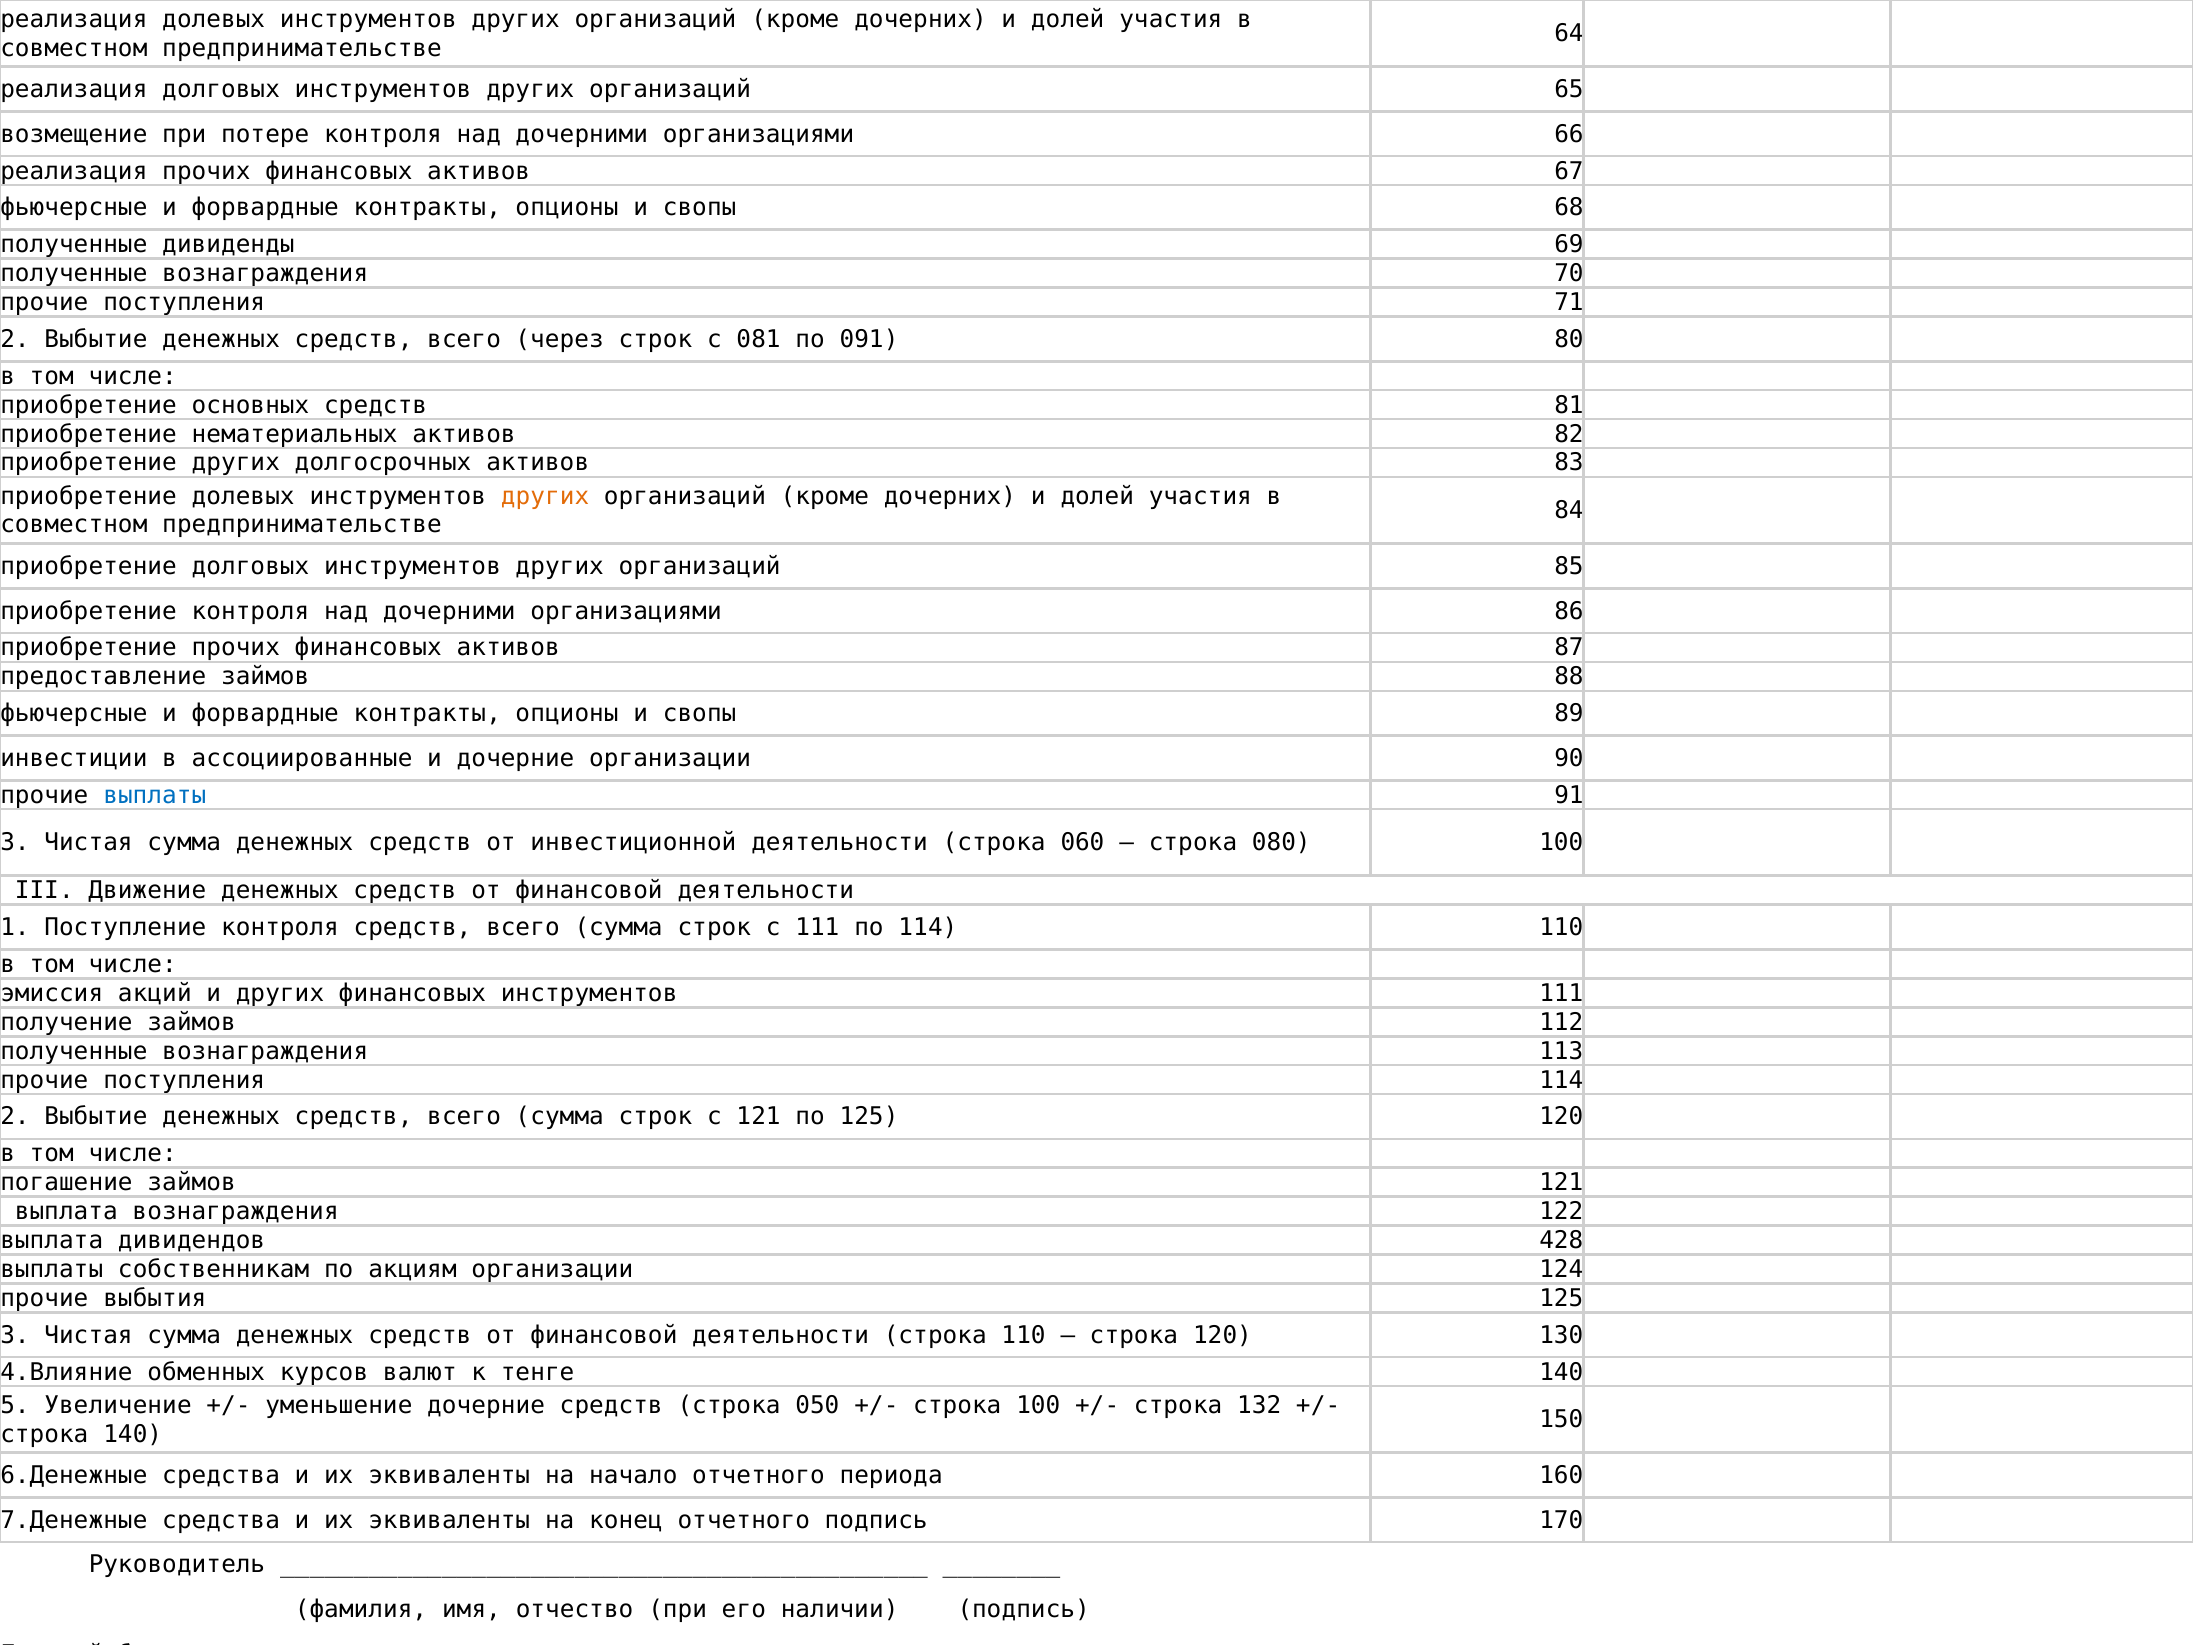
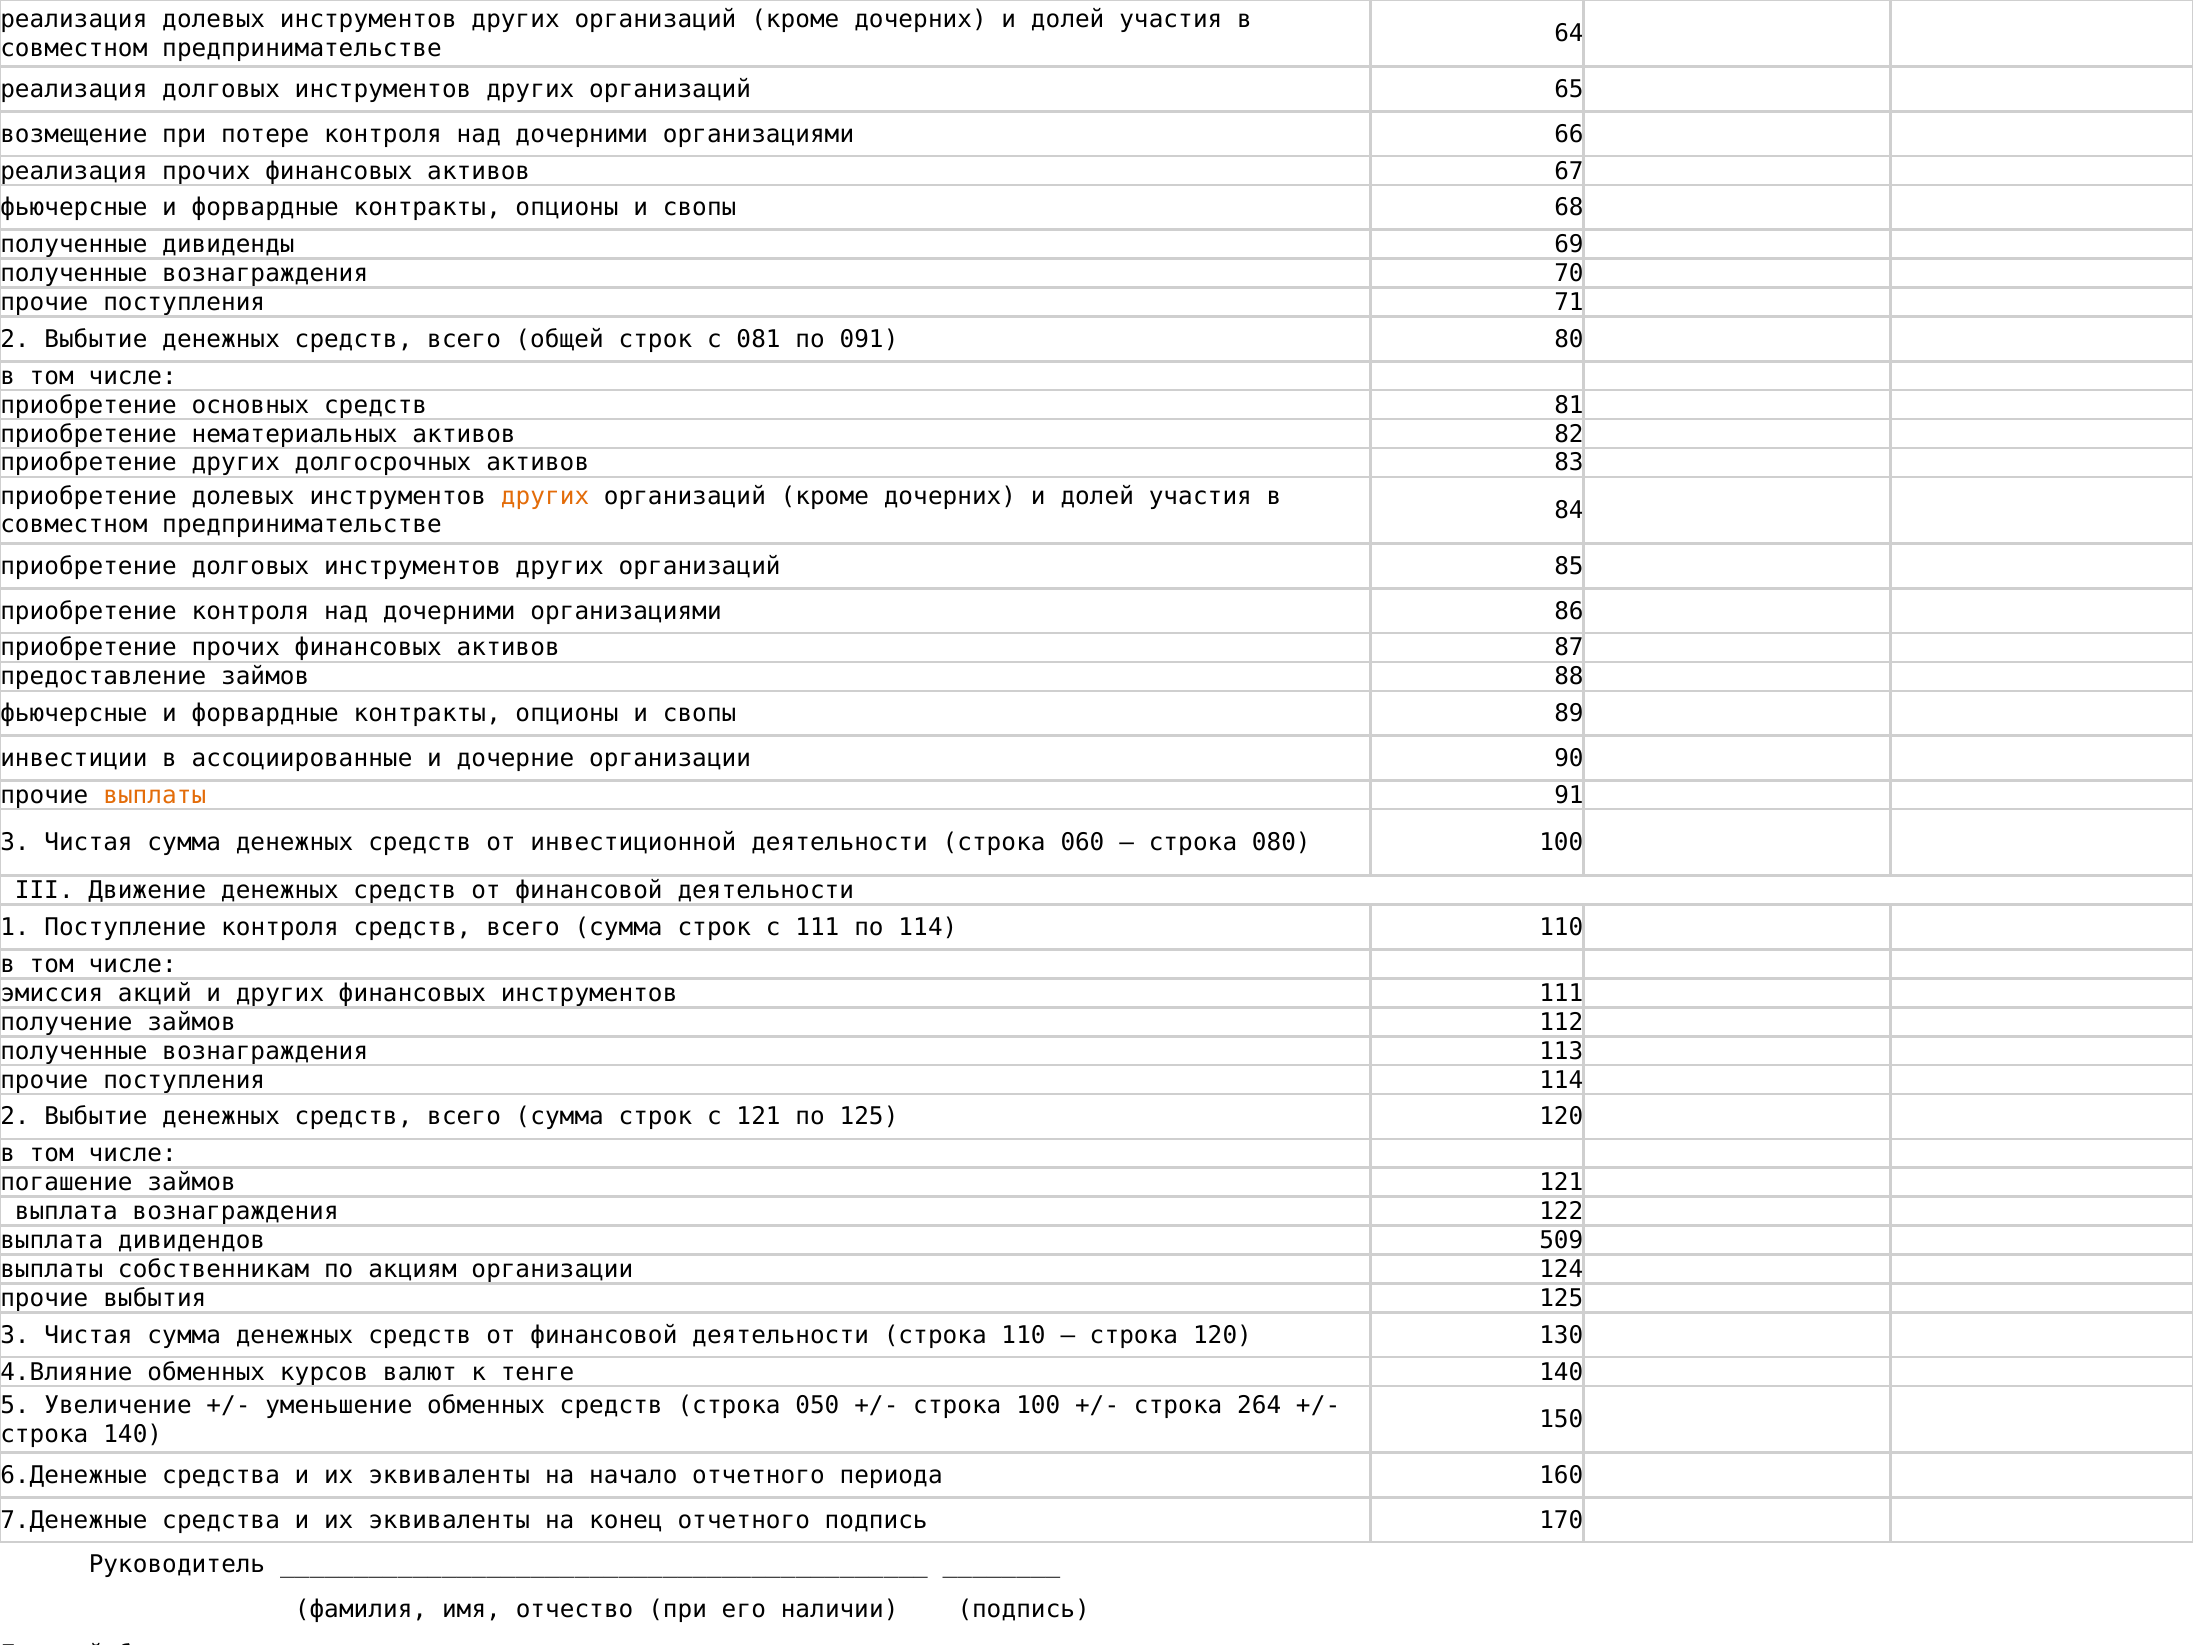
через: через -> общей
выплаты at (155, 795) colour: blue -> orange
428: 428 -> 509
уменьшение дочерние: дочерние -> обменных
132: 132 -> 264
